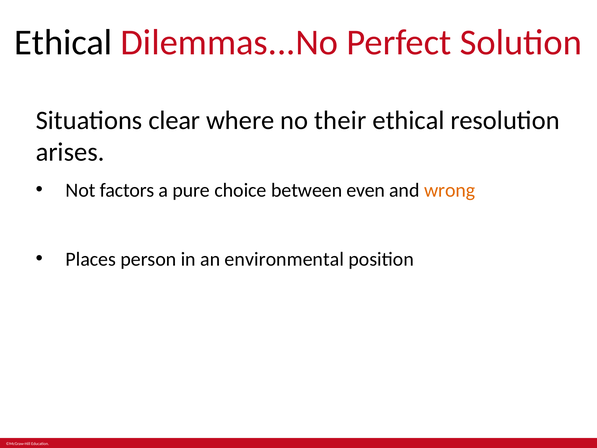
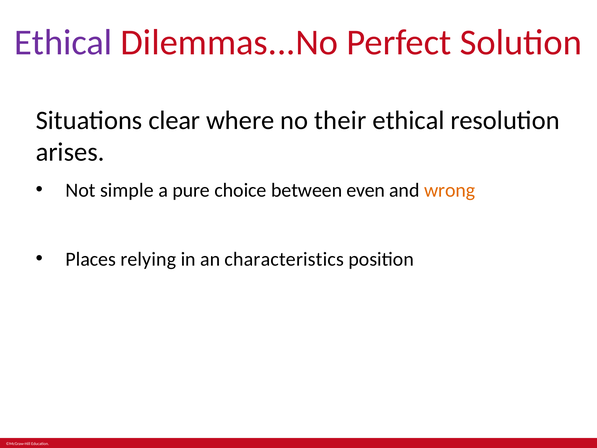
Ethical at (63, 42) colour: black -> purple
factors: factors -> simple
person: person -> relying
environmental: environmental -> characteristics
